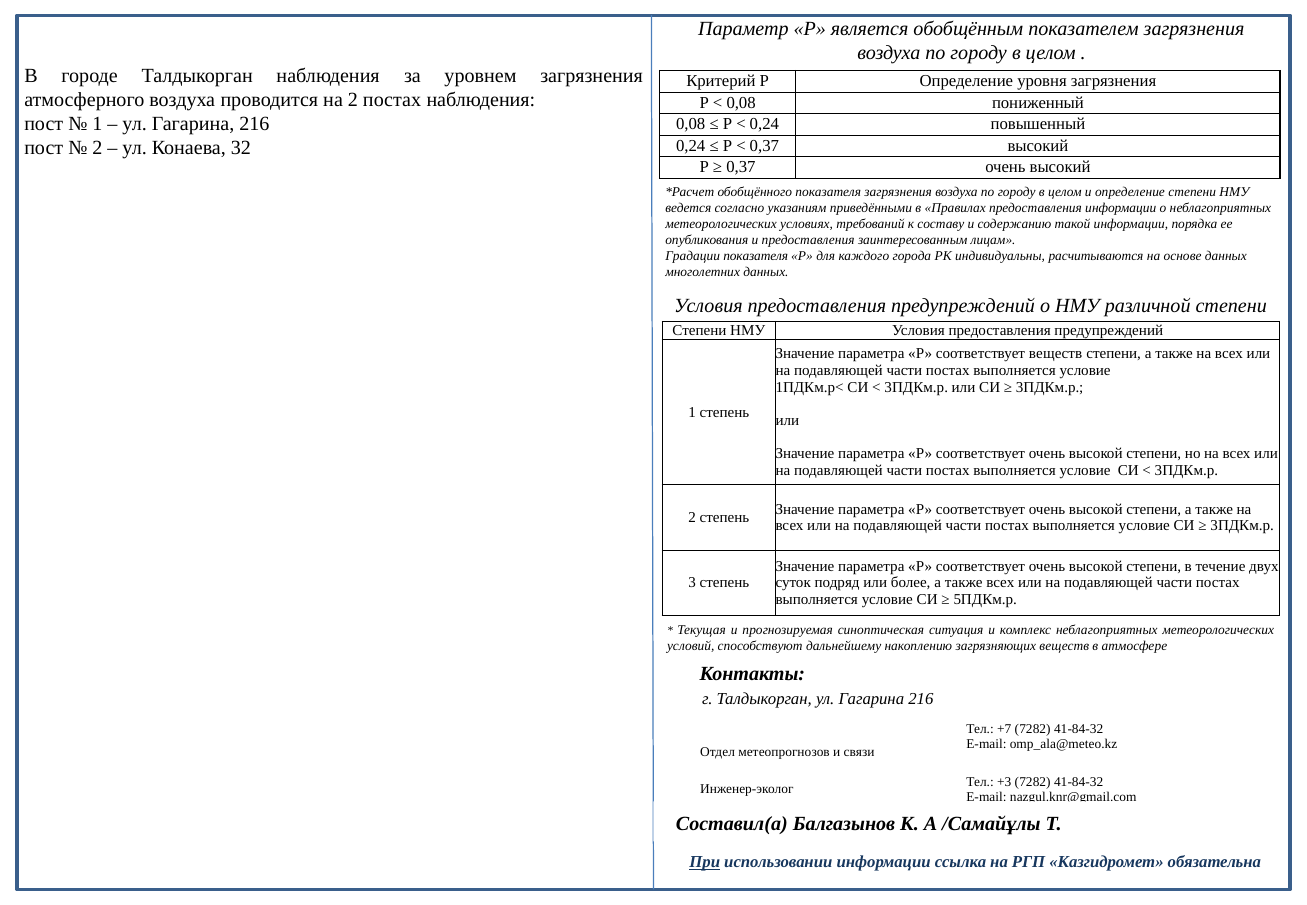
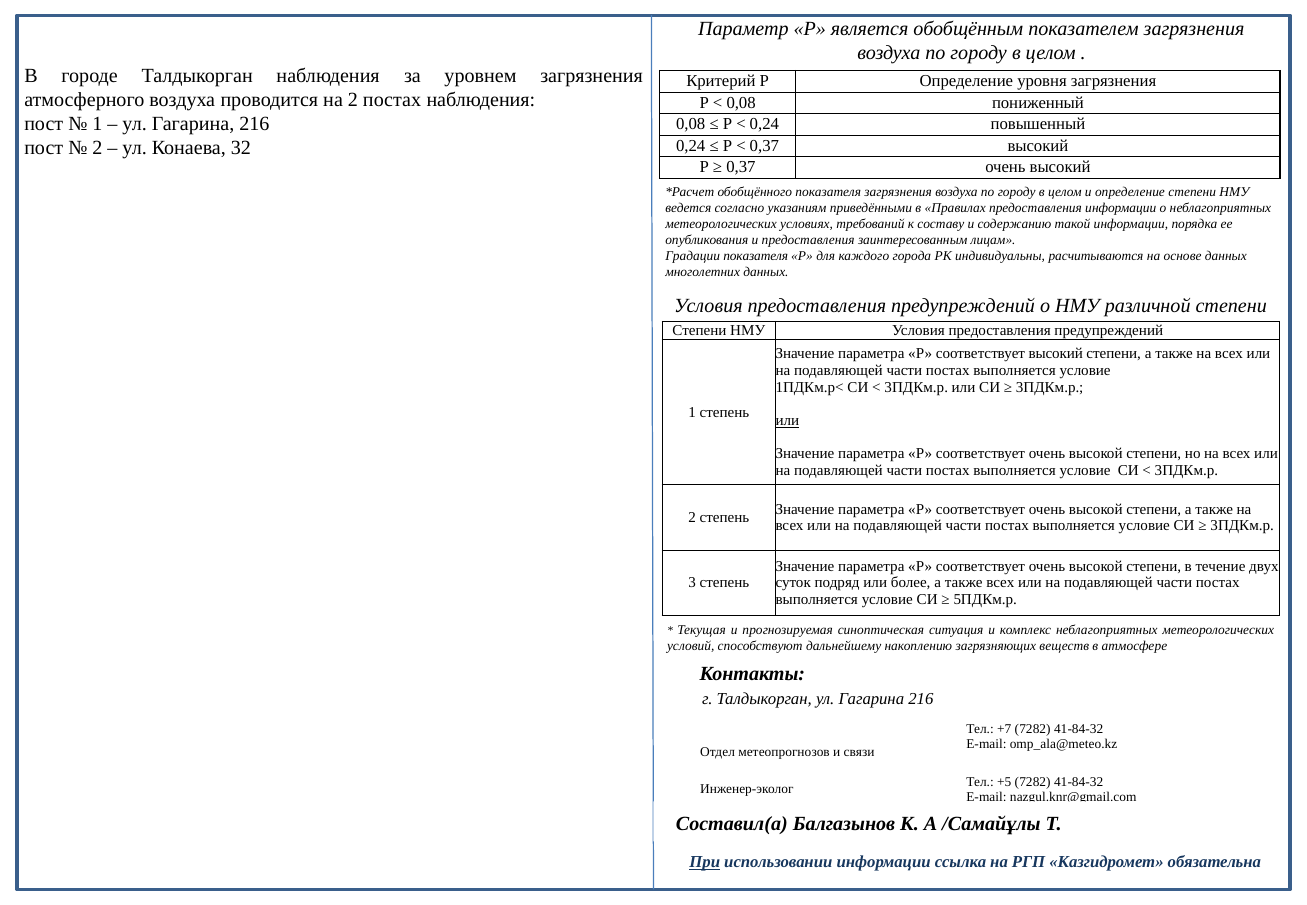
соответствует веществ: веществ -> высокий
или at (787, 420) underline: none -> present
+3: +3 -> +5
